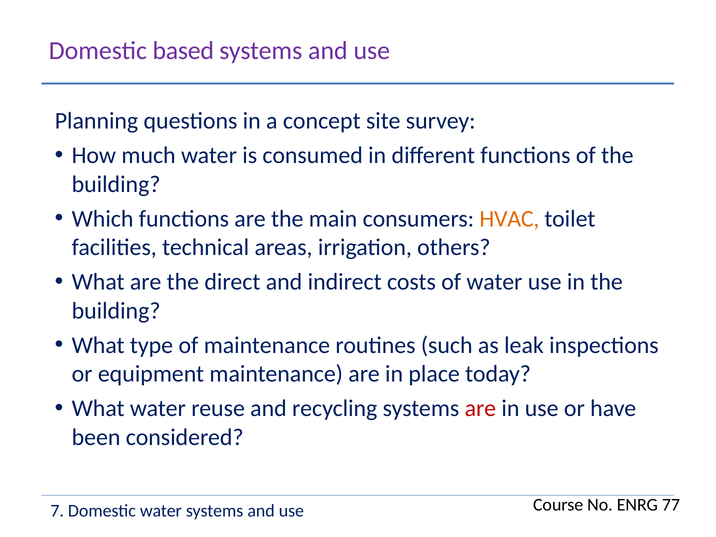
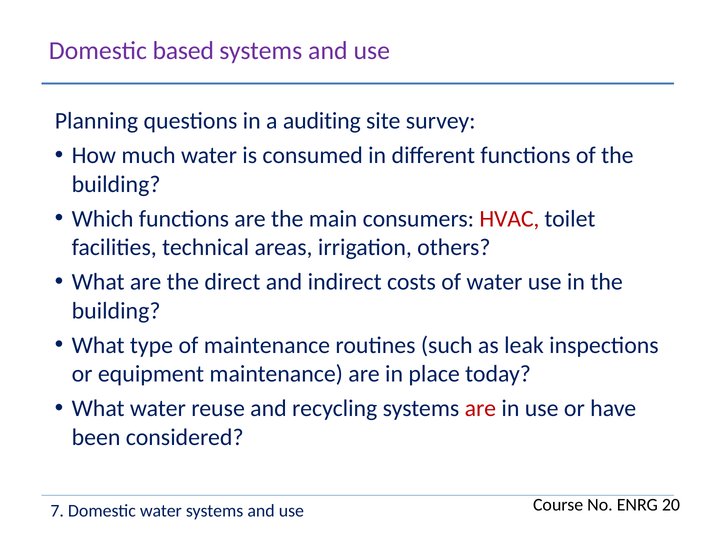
concept: concept -> auditing
HVAC colour: orange -> red
77: 77 -> 20
